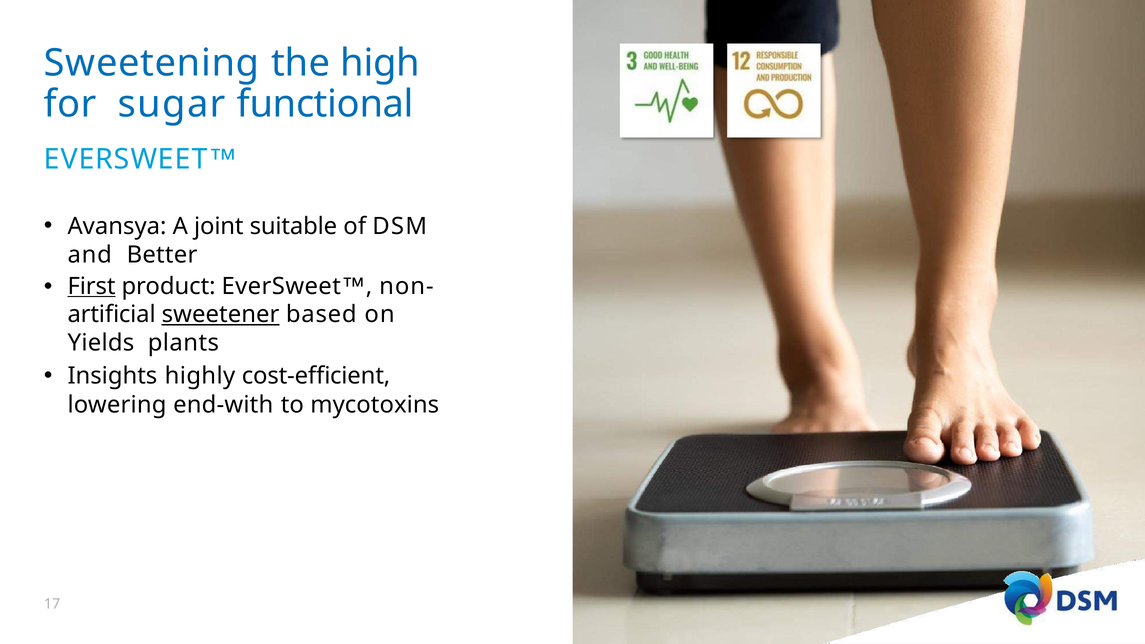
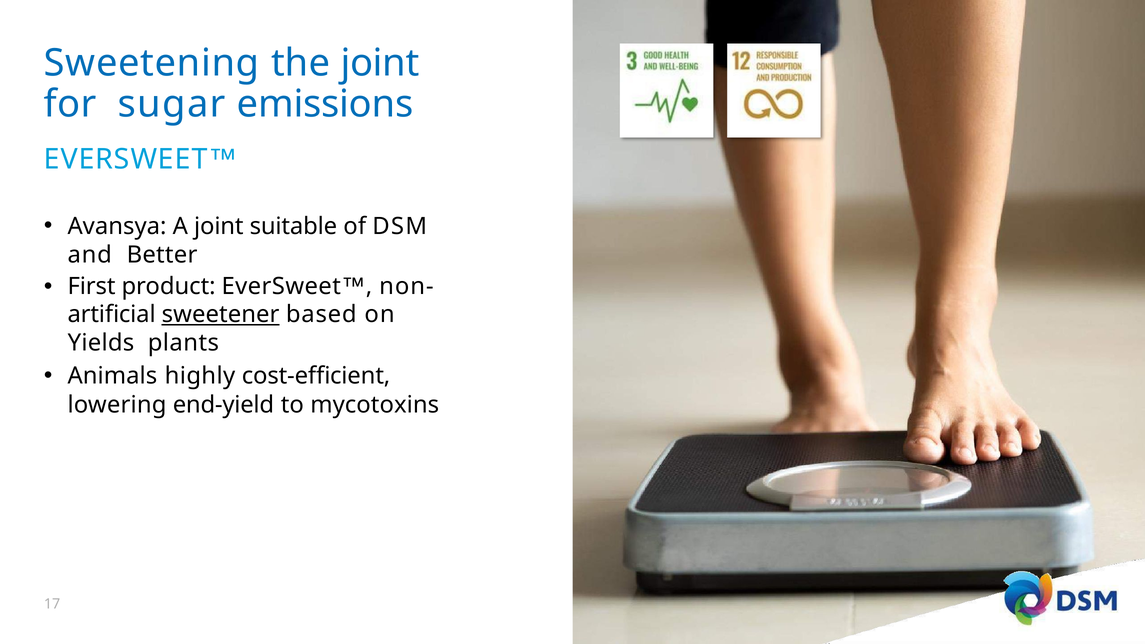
the high: high -> joint
functional: functional -> emissions
First underline: present -> none
Insights: Insights -> Animals
end-with: end-with -> end-yield
